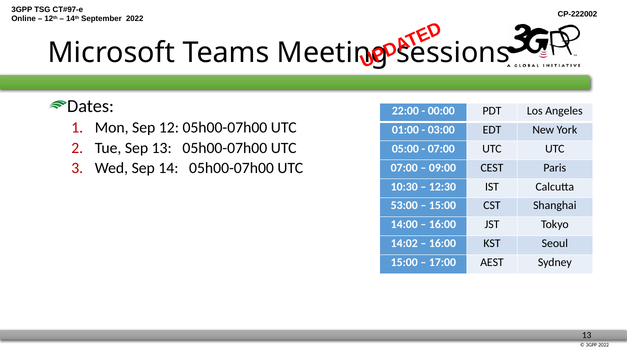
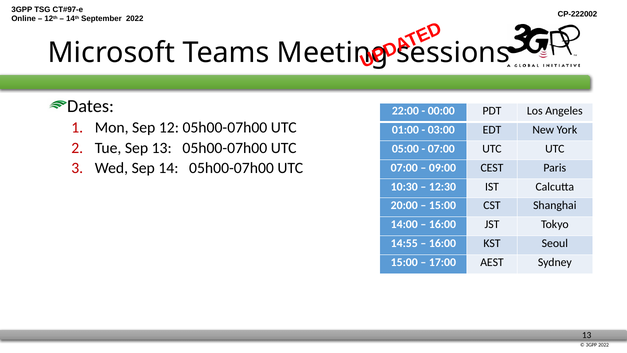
53:00: 53:00 -> 20:00
14:02: 14:02 -> 14:55
